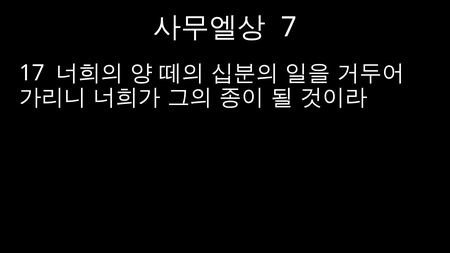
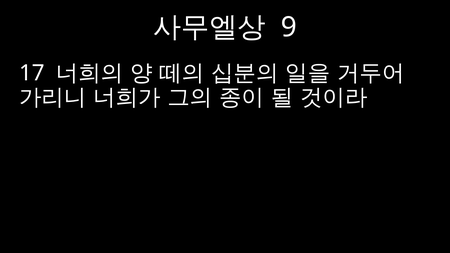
7: 7 -> 9
